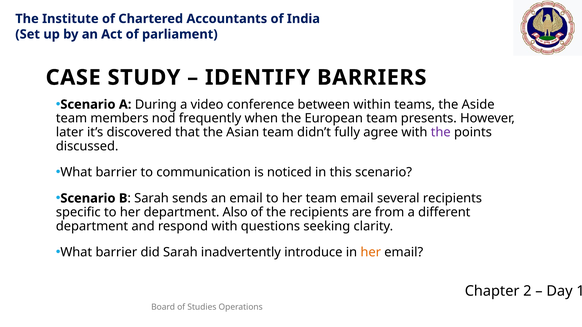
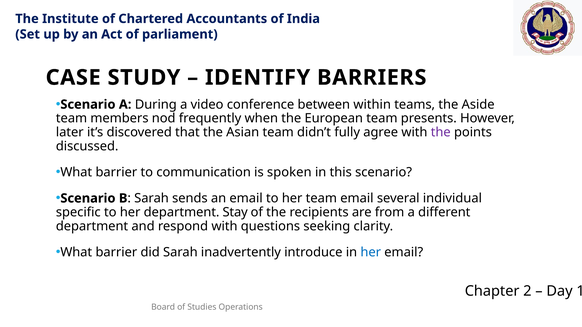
noticed: noticed -> spoken
several recipients: recipients -> individual
Also: Also -> Stay
her at (371, 252) colour: orange -> blue
